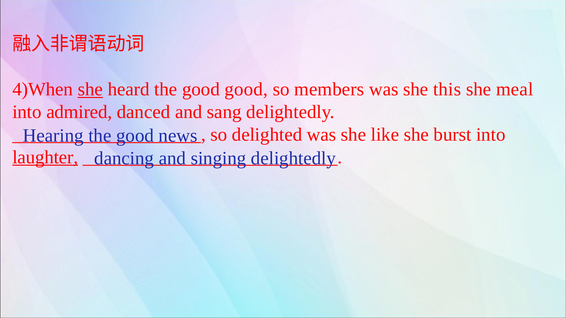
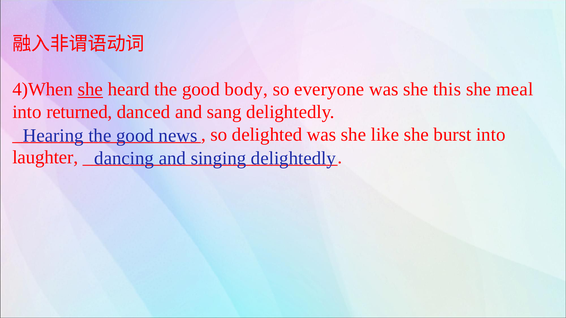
good good: good -> body
members: members -> everyone
admired: admired -> returned
laughter underline: present -> none
